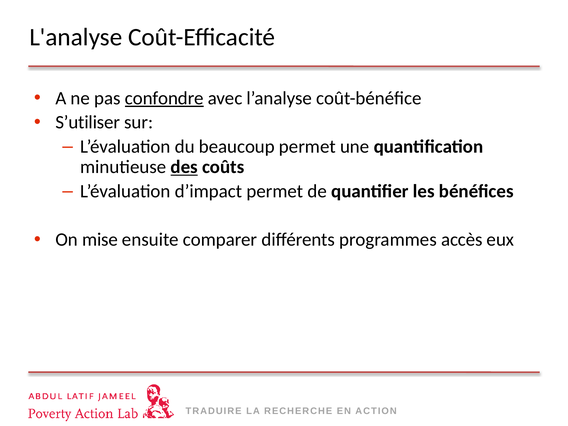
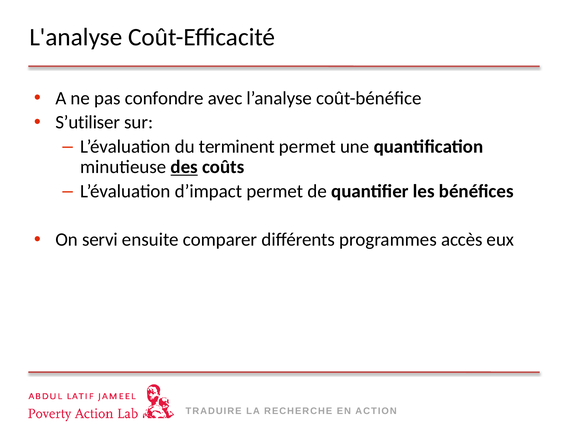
confondre underline: present -> none
beaucoup: beaucoup -> terminent
mise: mise -> servi
